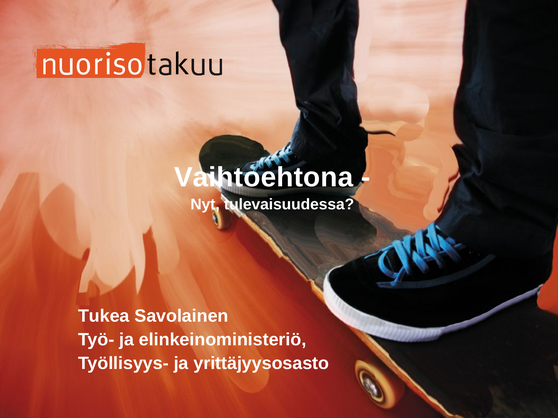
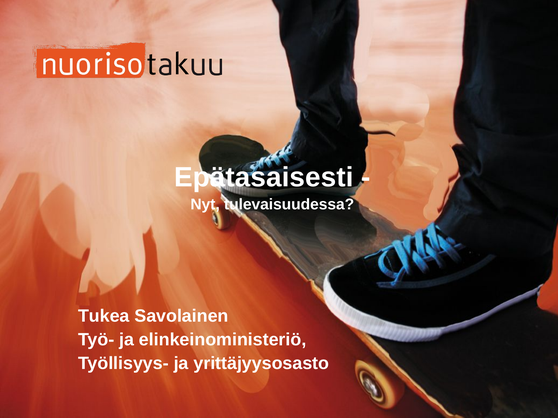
Vaihtoehtona: Vaihtoehtona -> Epätasaisesti
